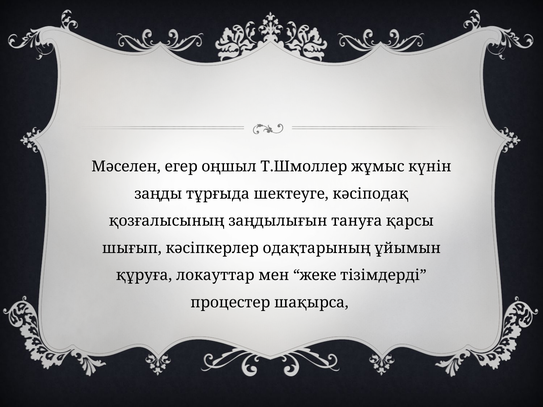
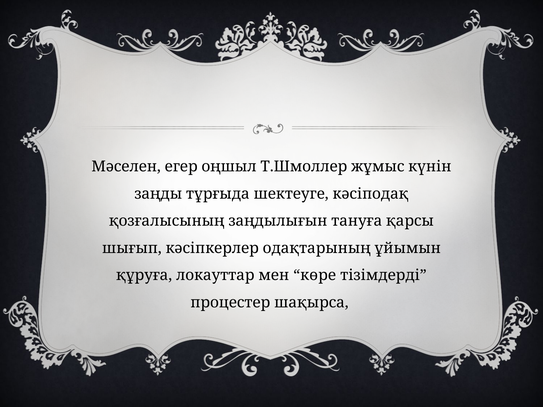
жеке: жеке -> көре
